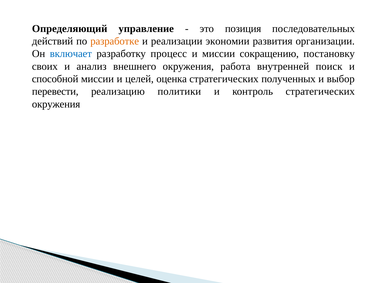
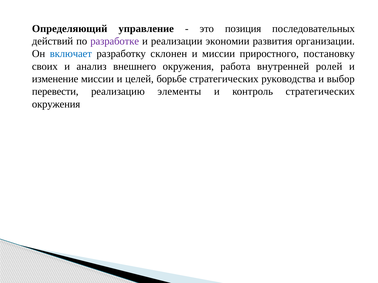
разработке colour: orange -> purple
процесс: процесс -> склонен
сокращению: сокращению -> приростного
поиск: поиск -> ролей
способной: способной -> изменение
оценка: оценка -> борьбе
полученных: полученных -> руководства
политики: политики -> элементы
